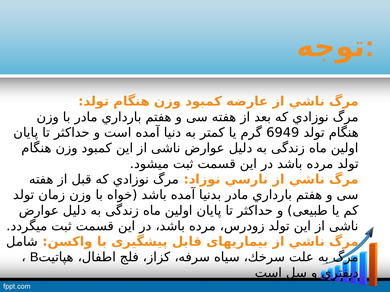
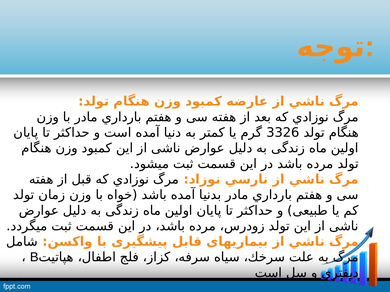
6949: 6949 -> 3326
